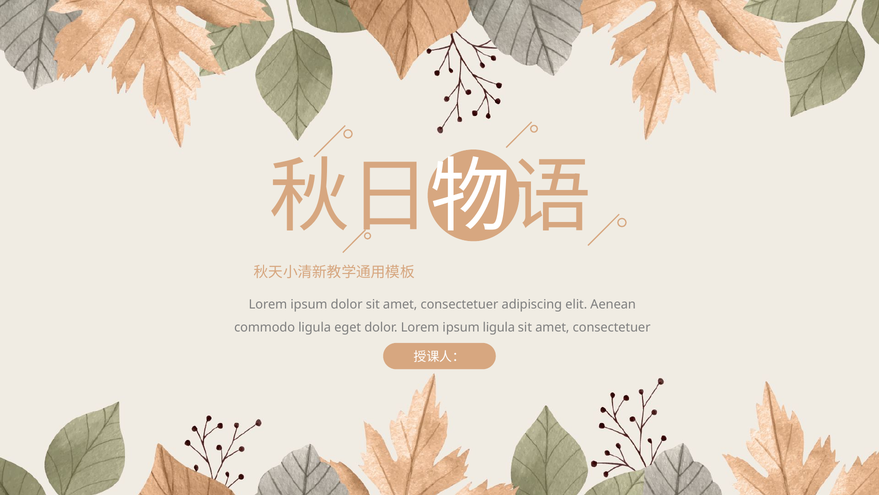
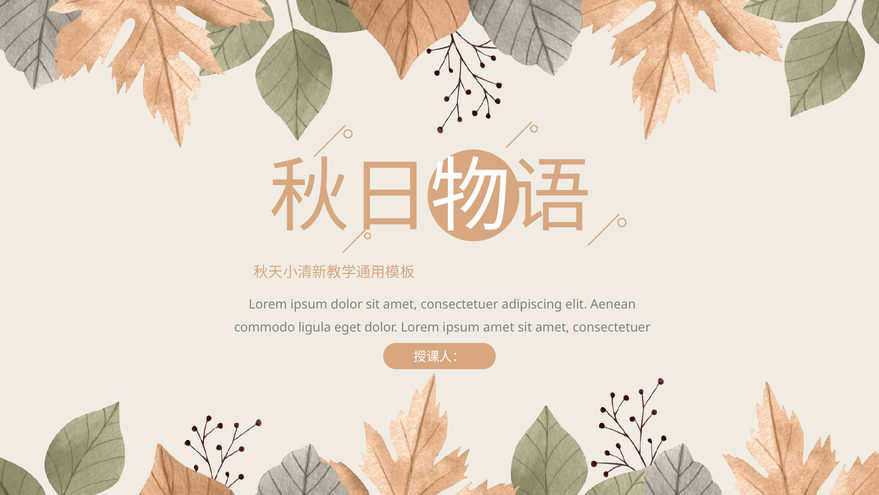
ipsum ligula: ligula -> amet
